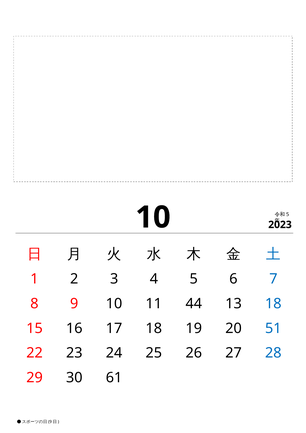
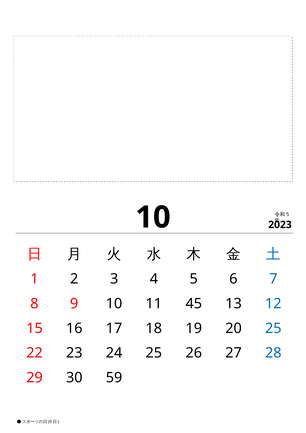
44: 44 -> 45
13 18: 18 -> 12
20 51: 51 -> 25
61: 61 -> 59
